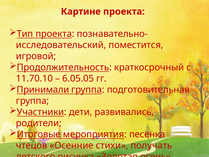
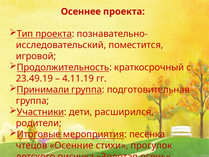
Картине: Картине -> Осеннее
11.70.10: 11.70.10 -> 23.49.19
6.05.05: 6.05.05 -> 4.11.19
развивались: развивались -> расширился
получать: получать -> прогулок
